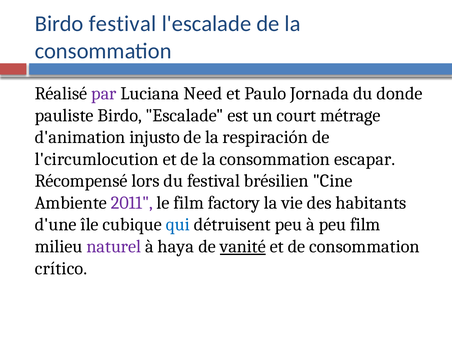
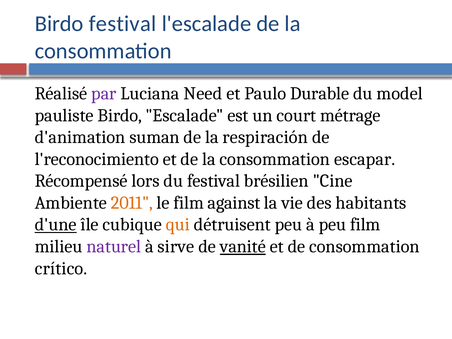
Jornada: Jornada -> Durable
donde: donde -> model
injusto: injusto -> suman
l'circumlocution: l'circumlocution -> l'reconocimiento
2011 colour: purple -> orange
factory: factory -> against
d'une underline: none -> present
qui colour: blue -> orange
haya: haya -> sirve
